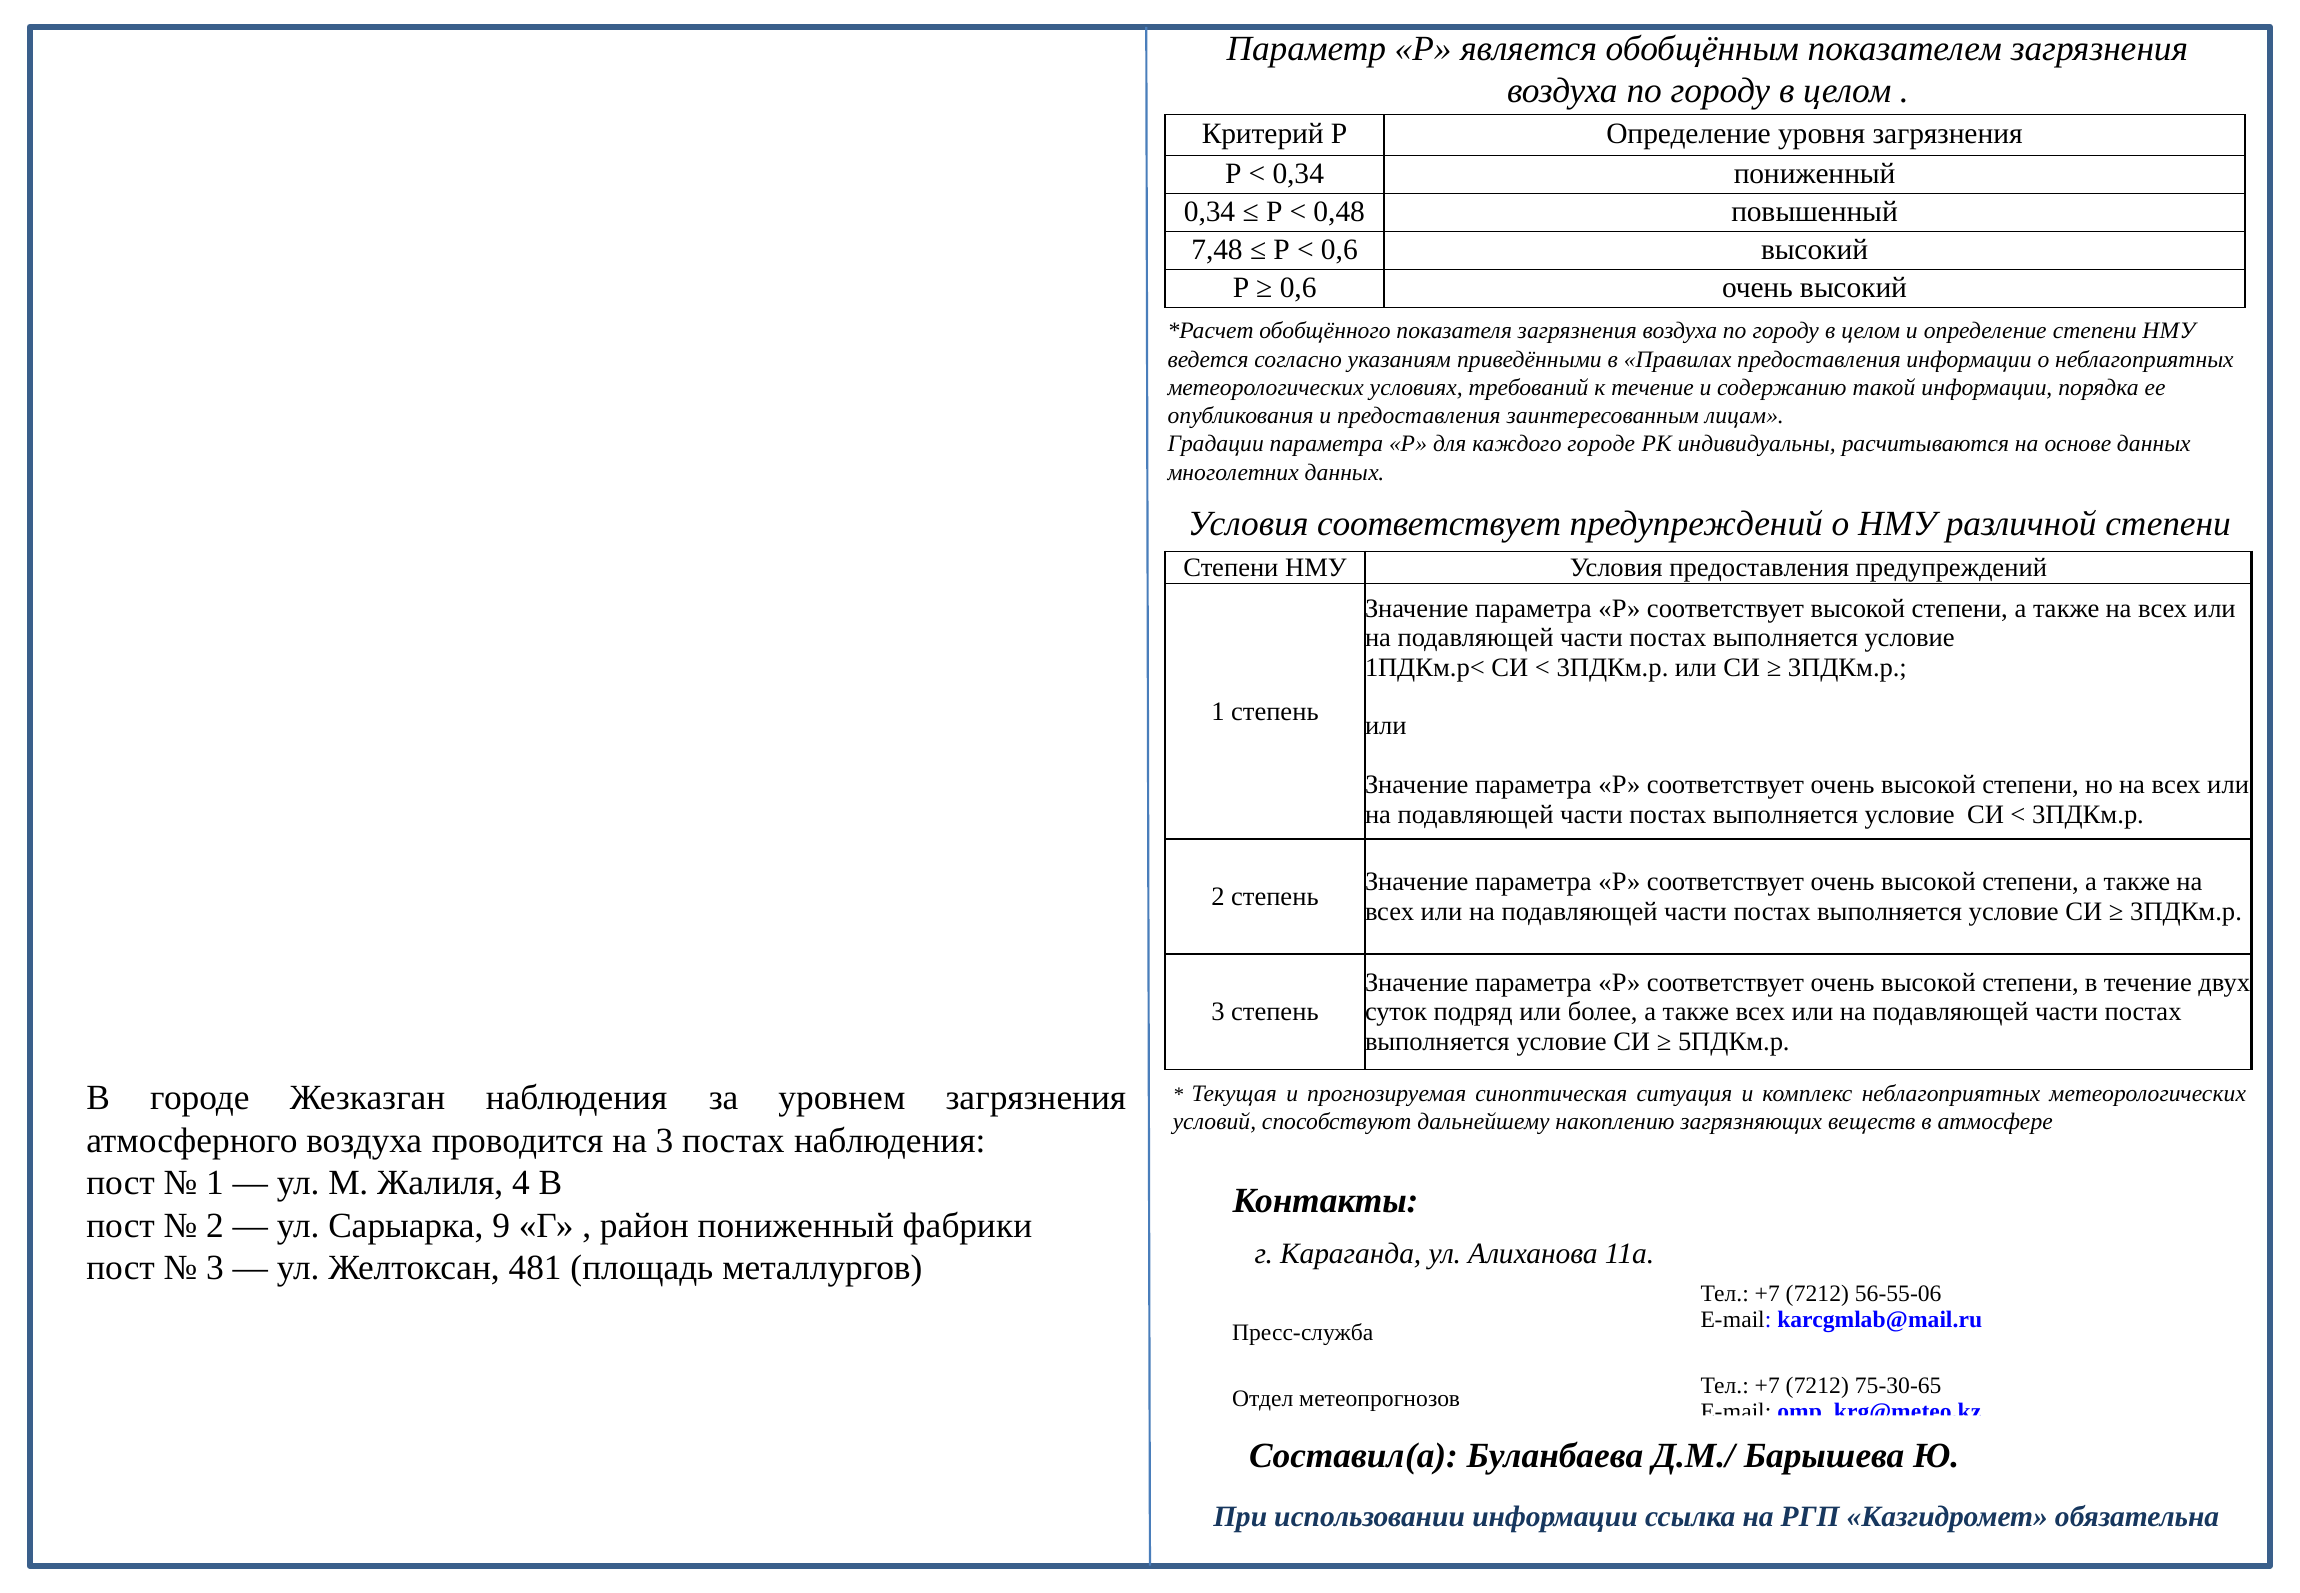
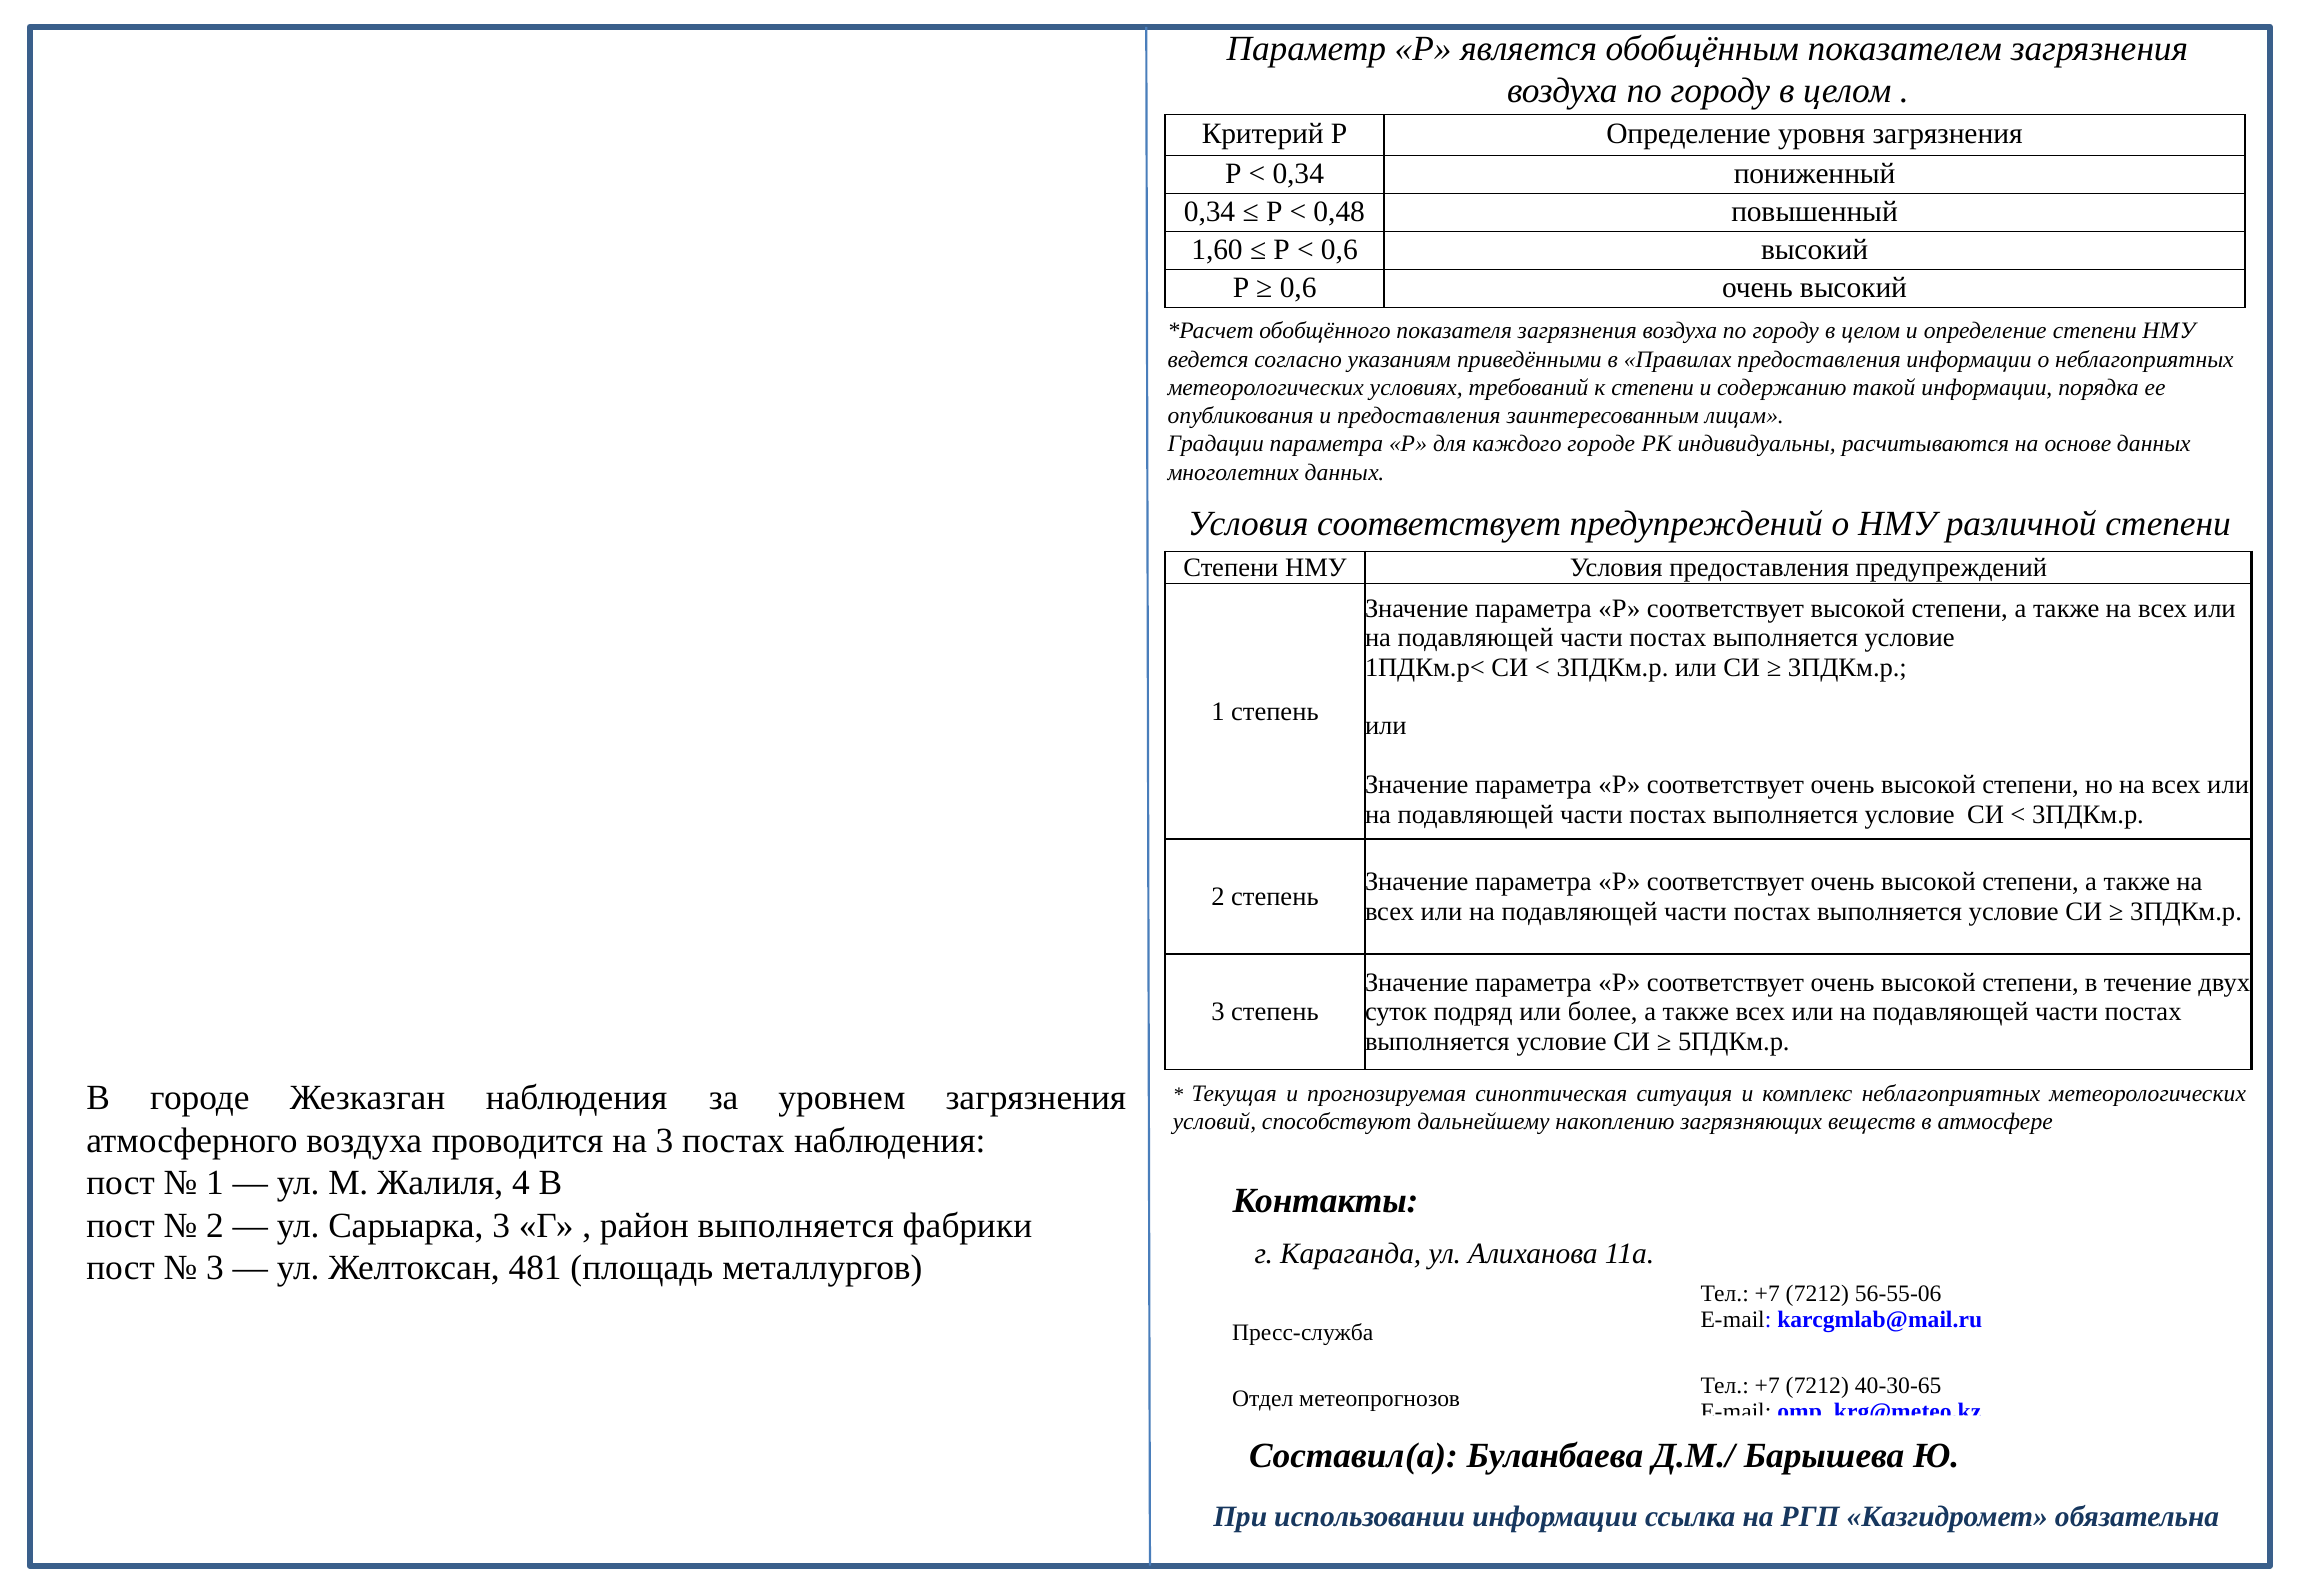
7,48: 7,48 -> 1,60
к течение: течение -> степени
Сарыарка 9: 9 -> 3
район пониженный: пониженный -> выполняется
75-30-65: 75-30-65 -> 40-30-65
